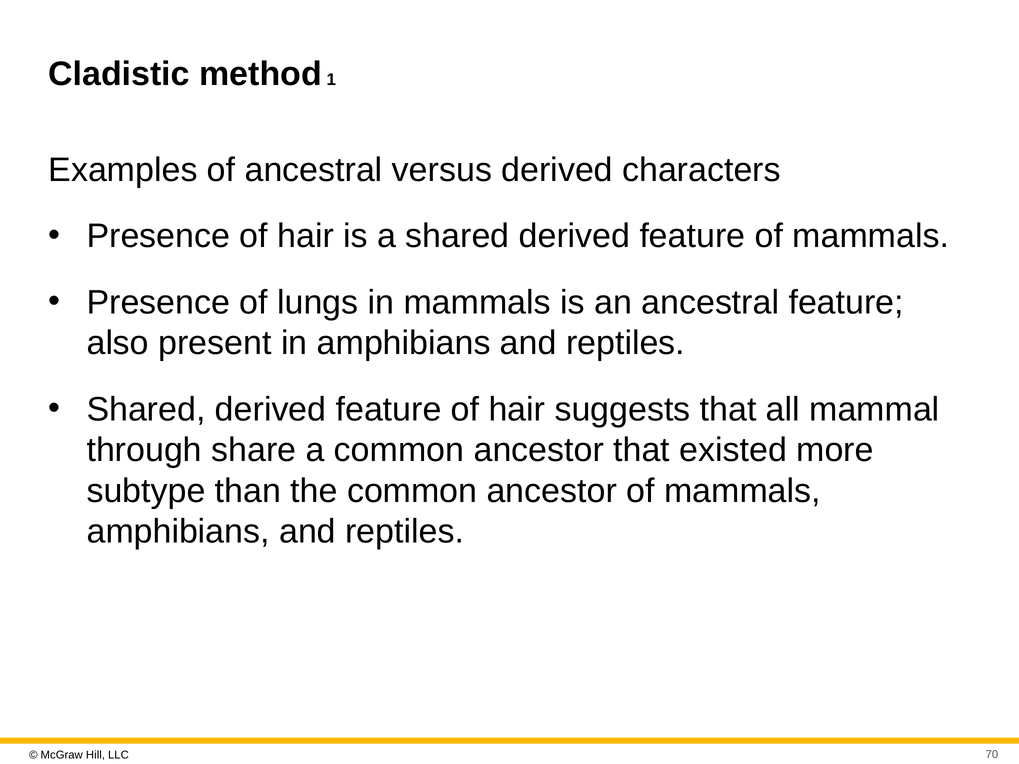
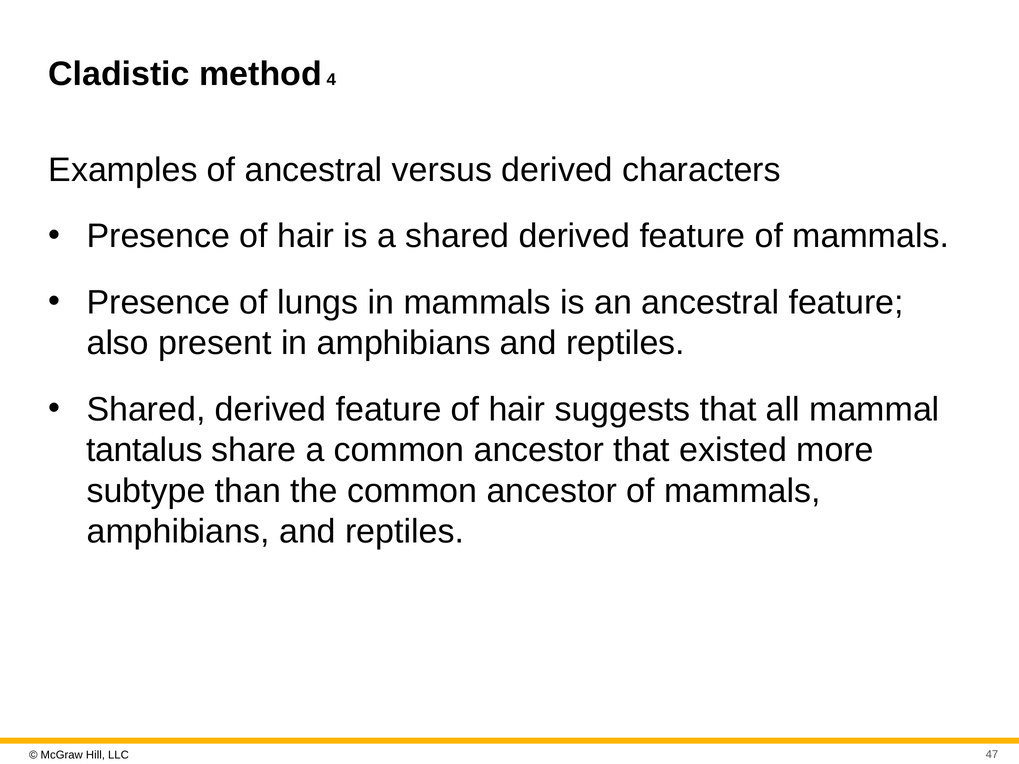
1: 1 -> 4
through: through -> tantalus
70: 70 -> 47
